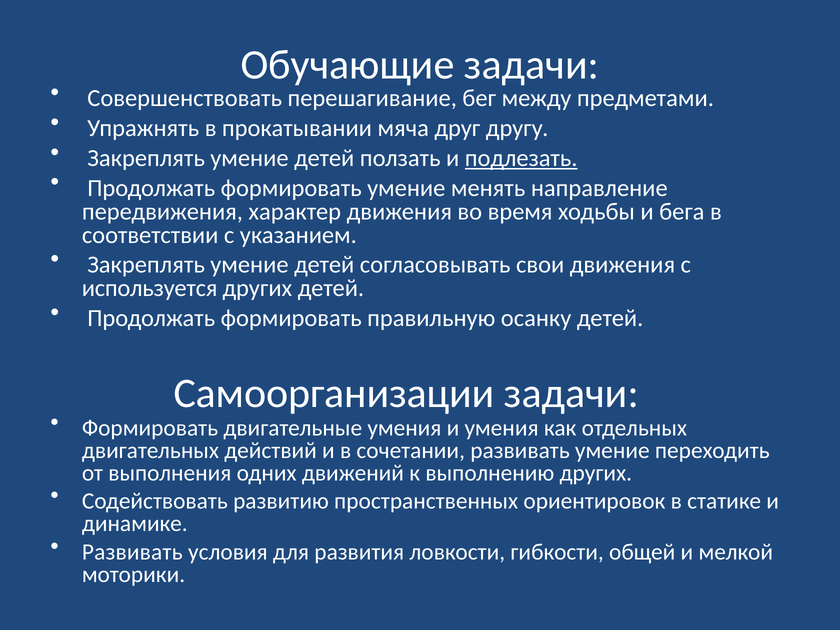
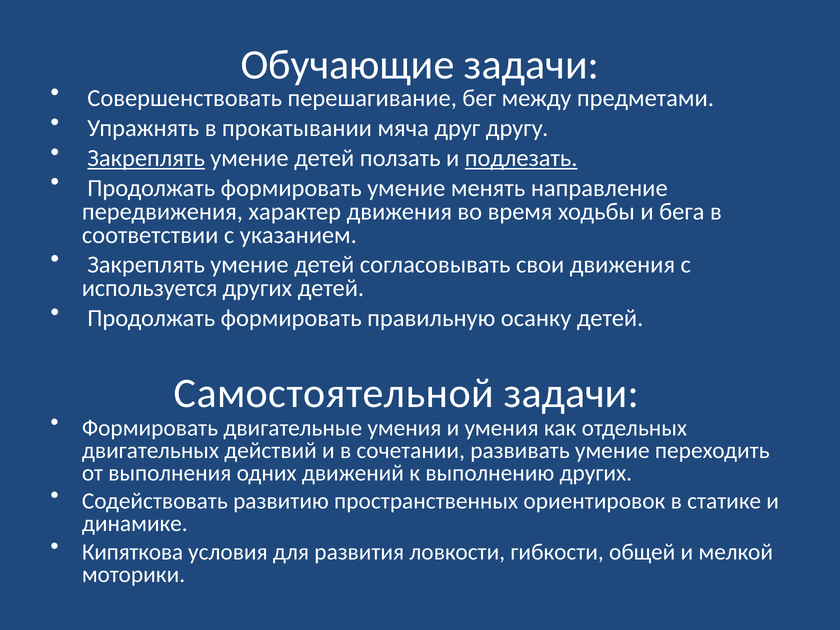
Закреплять at (146, 158) underline: none -> present
Самоорганизации: Самоорганизации -> Самостоятельной
Развивать at (132, 552): Развивать -> Кипяткова
